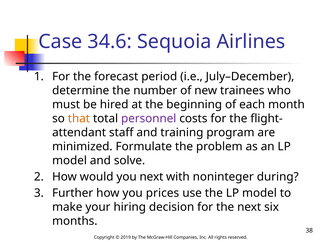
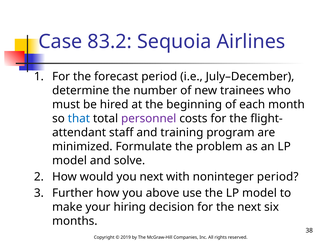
34.6: 34.6 -> 83.2
that colour: orange -> blue
noninteger during: during -> period
prices: prices -> above
